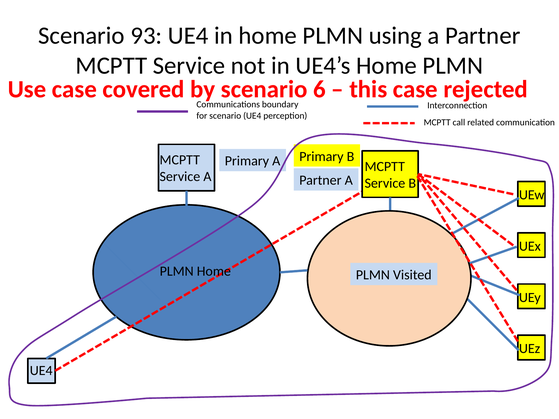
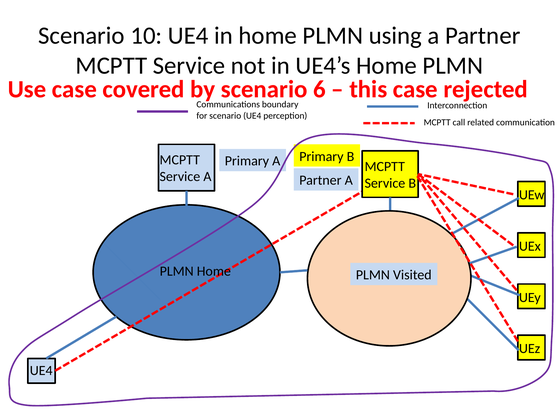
93: 93 -> 10
